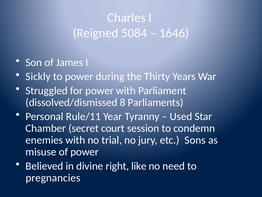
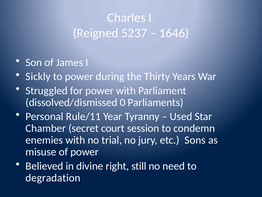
5084: 5084 -> 5237
8: 8 -> 0
like: like -> still
pregnancies: pregnancies -> degradation
